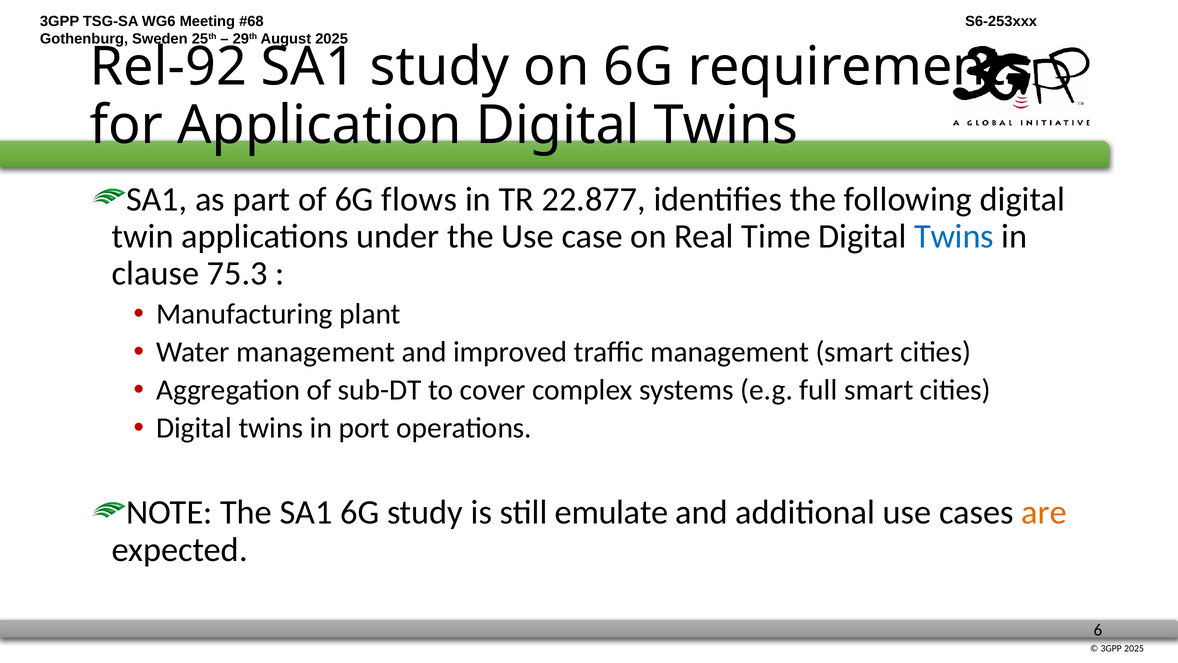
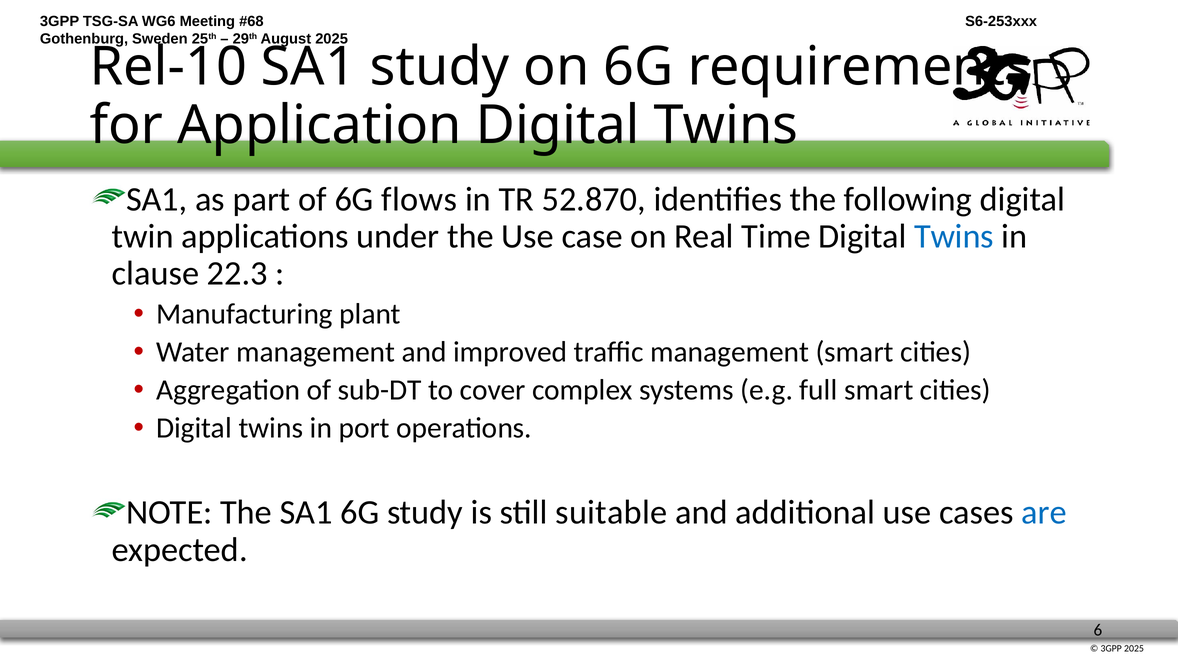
Rel-92: Rel-92 -> Rel-10
22.877: 22.877 -> 52.870
75.3: 75.3 -> 22.3
emulate: emulate -> suitable
are colour: orange -> blue
